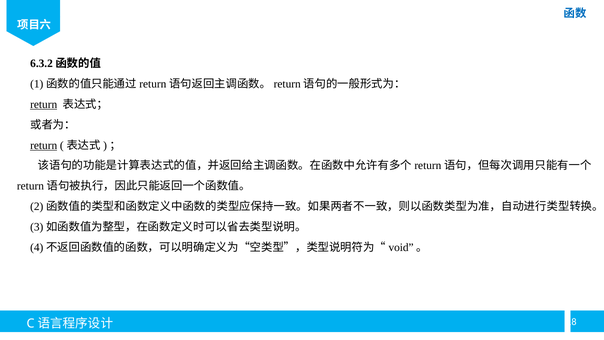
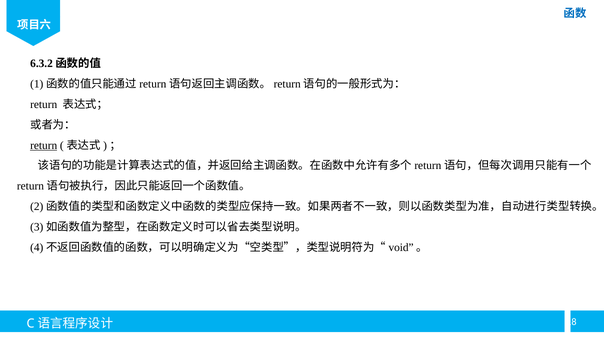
return at (44, 104) underline: present -> none
